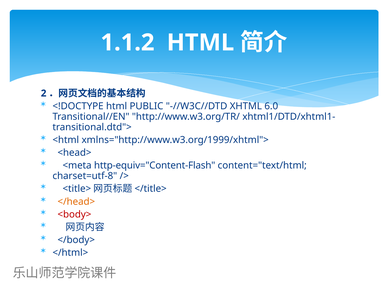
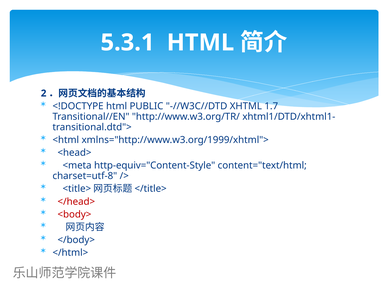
1.1.2: 1.1.2 -> 5.3.1
6.0: 6.0 -> 1.7
http-equiv="Content-Flash: http-equiv="Content-Flash -> http-equiv="Content-Style
</head> colour: orange -> red
